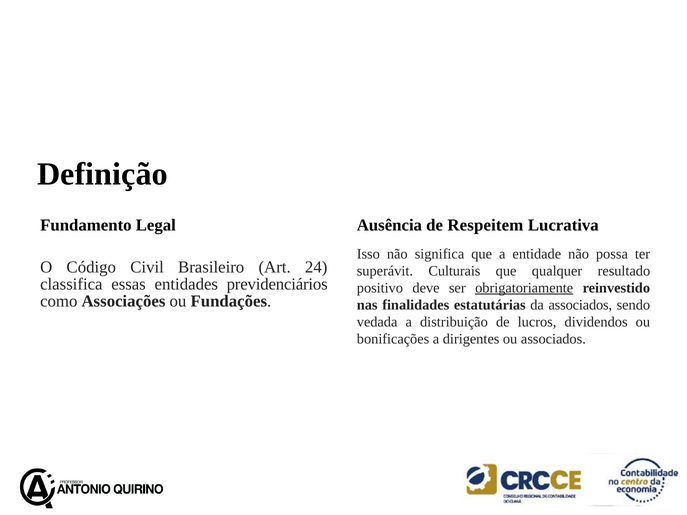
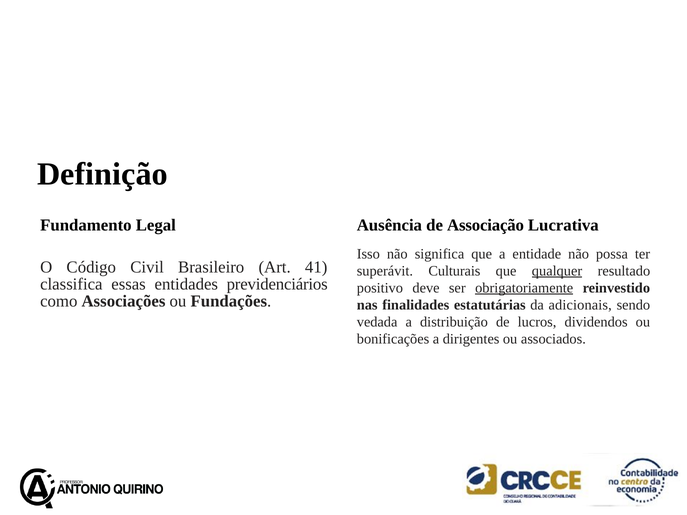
Respeitem: Respeitem -> Associação
24: 24 -> 41
qualquer underline: none -> present
da associados: associados -> adicionais
